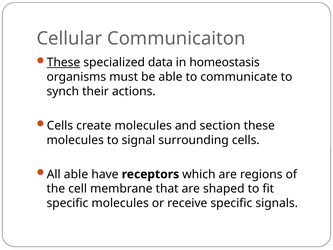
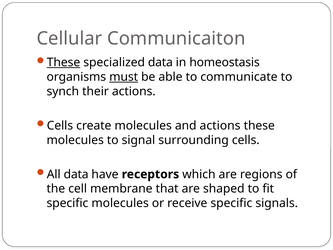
must underline: none -> present
and section: section -> actions
All able: able -> data
